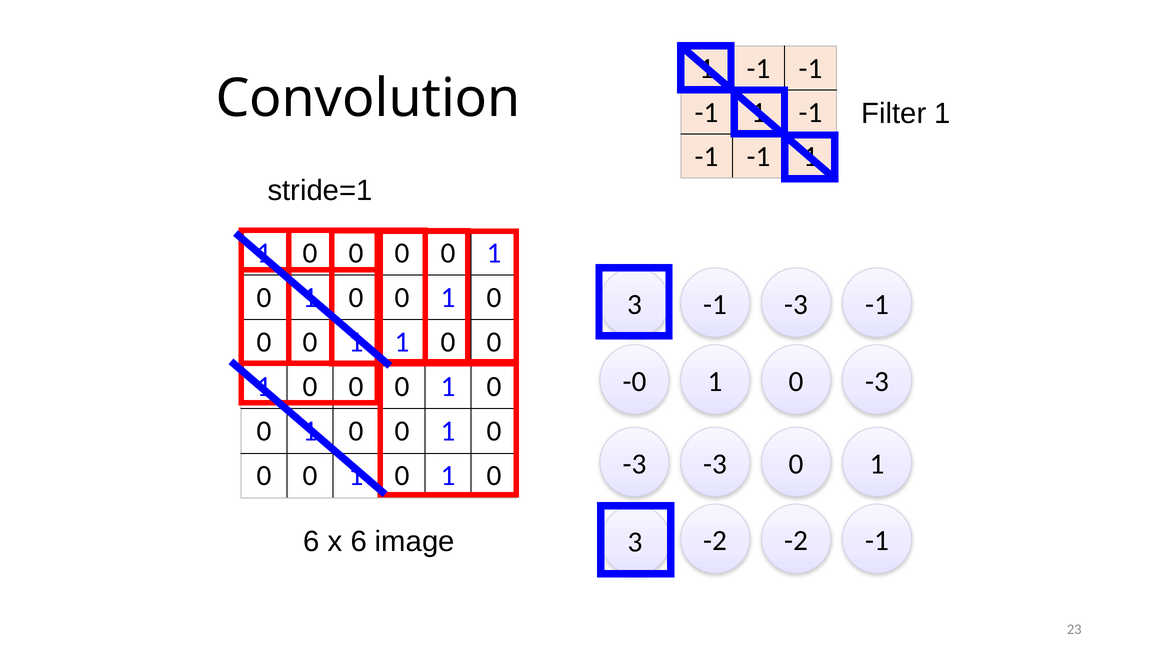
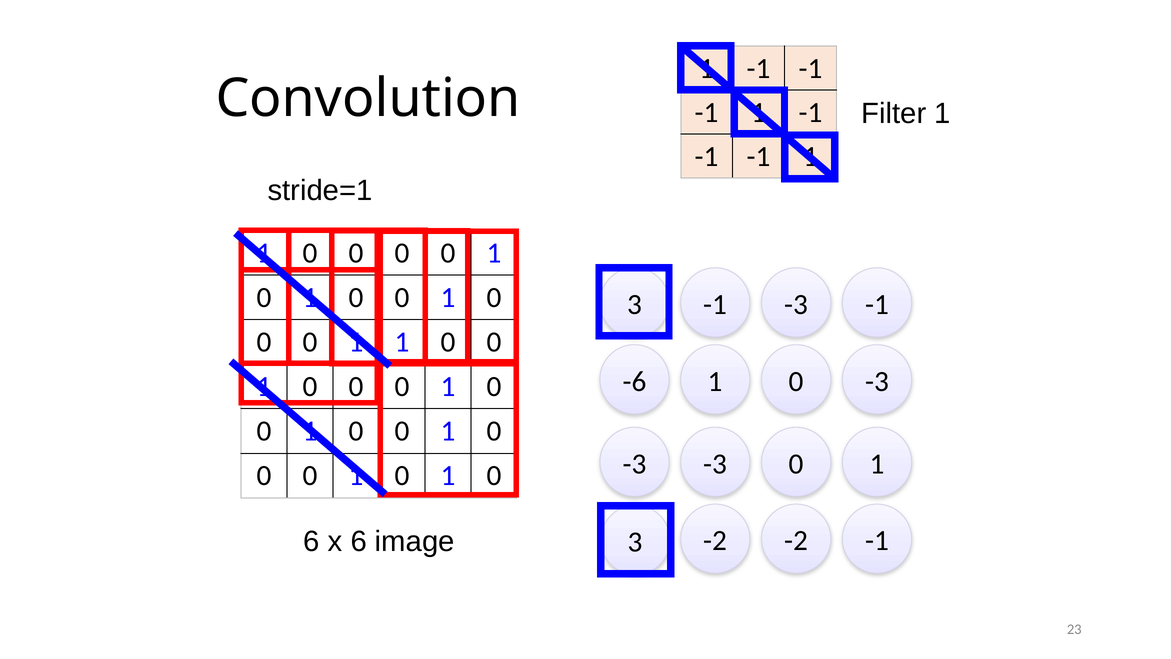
-0: -0 -> -6
